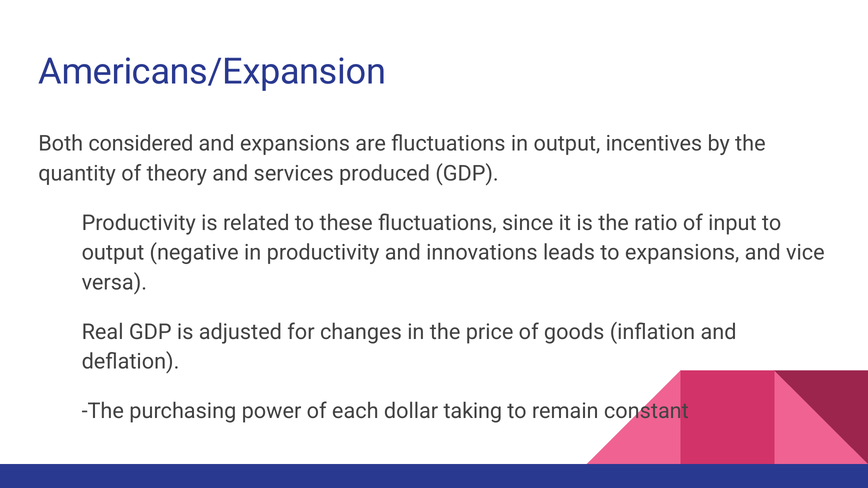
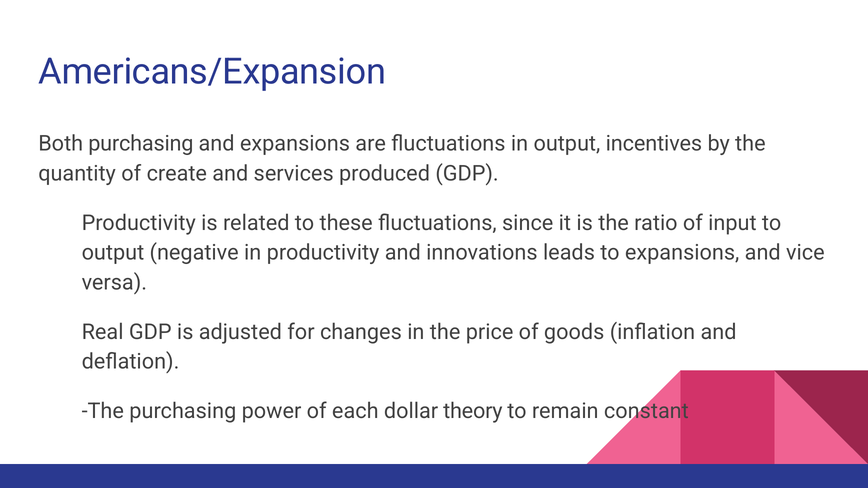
Both considered: considered -> purchasing
theory: theory -> create
taking: taking -> theory
